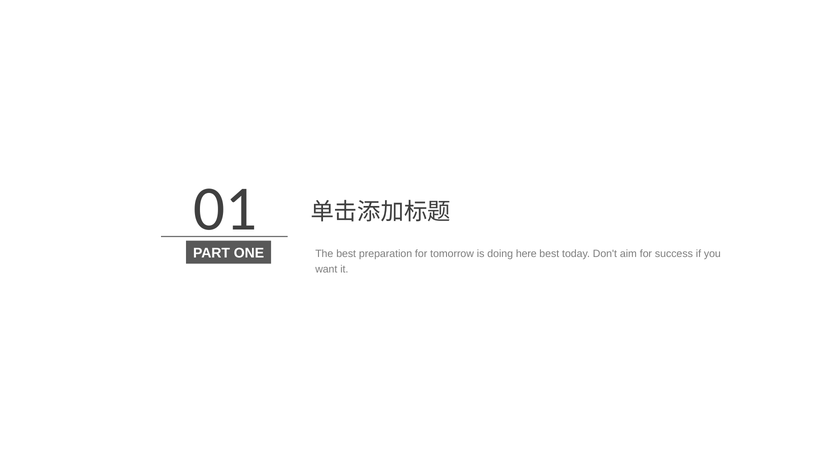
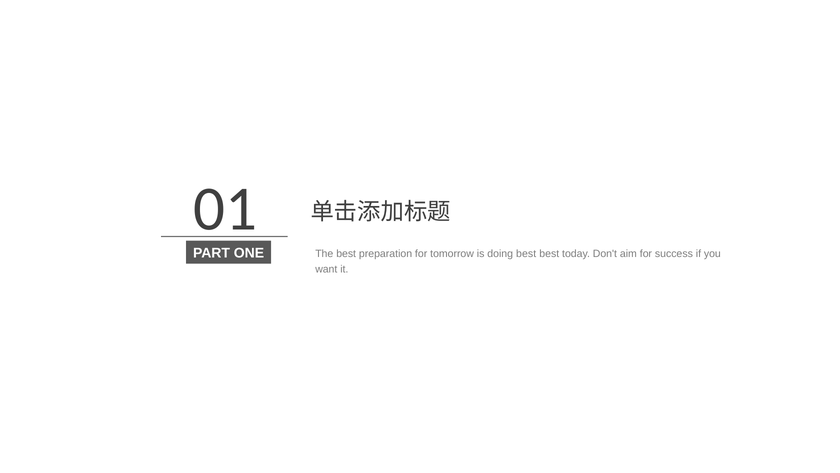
doing here: here -> best
